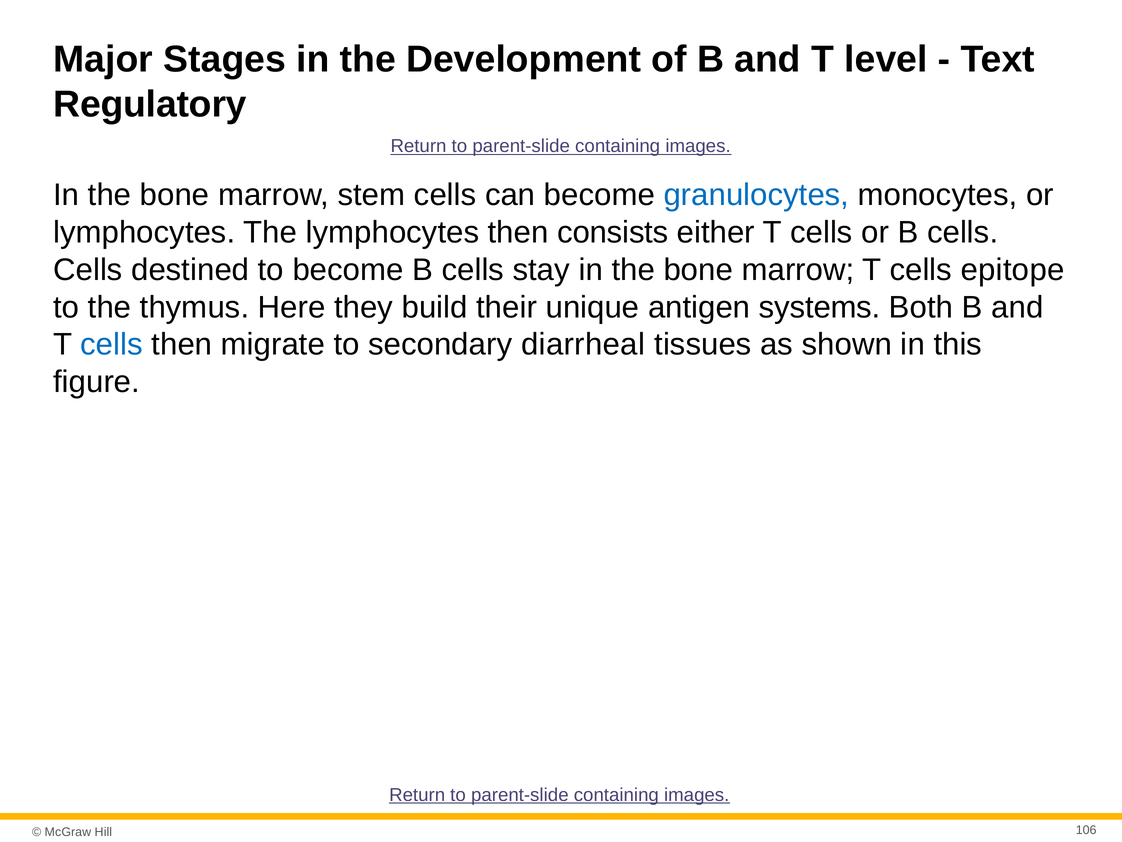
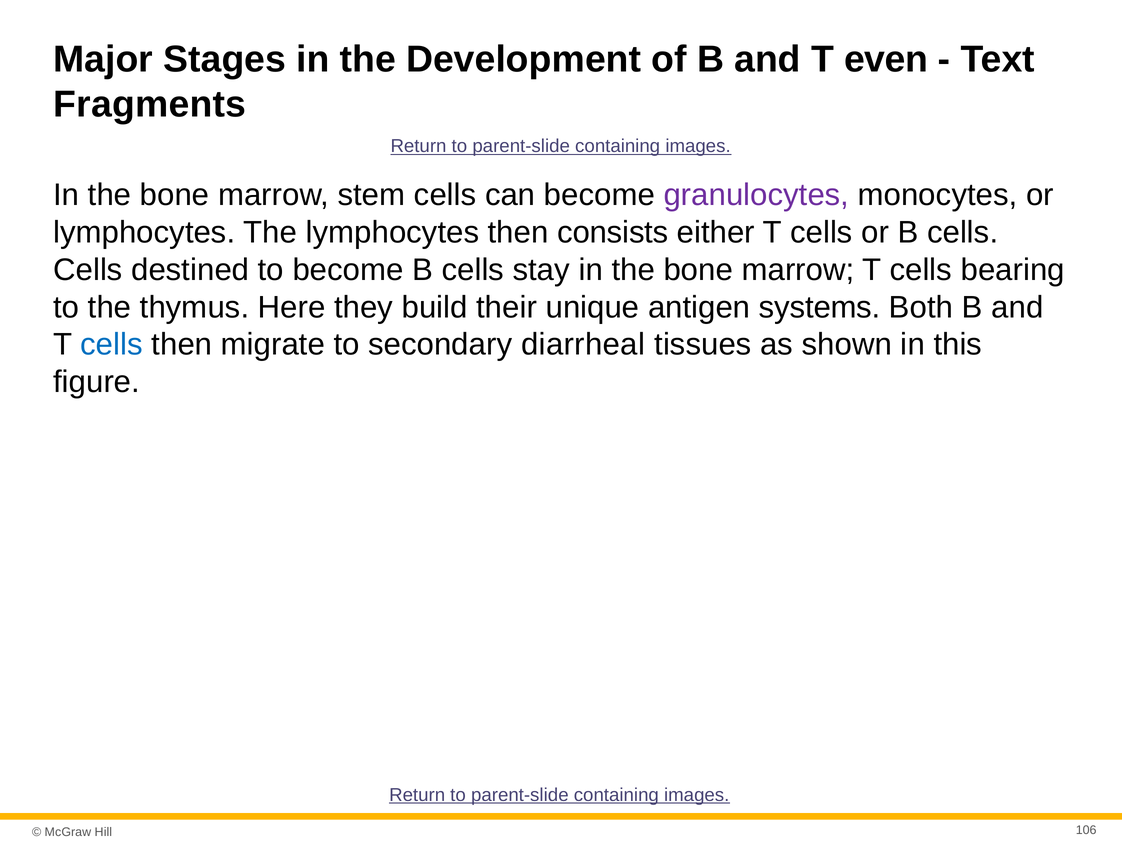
level: level -> even
Regulatory: Regulatory -> Fragments
granulocytes colour: blue -> purple
epitope: epitope -> bearing
